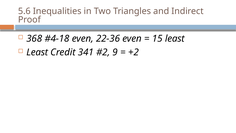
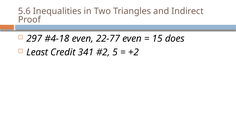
368: 368 -> 297
22-36: 22-36 -> 22-77
15 least: least -> does
9: 9 -> 5
